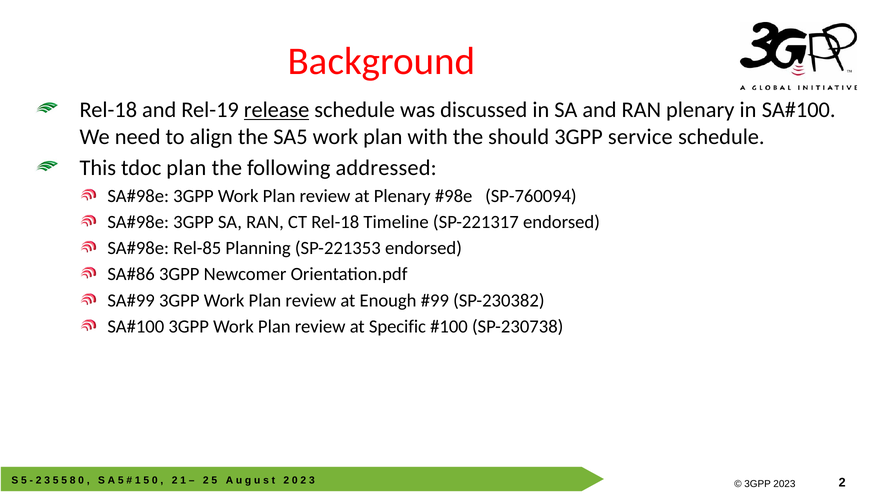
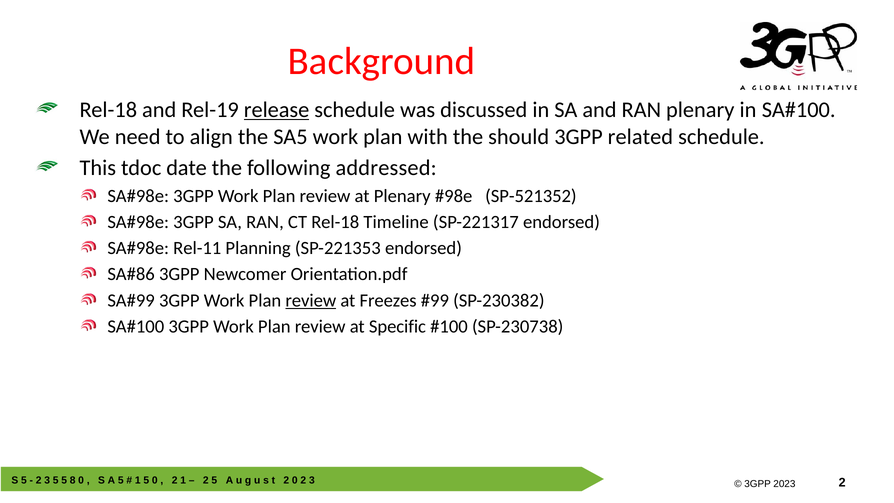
service: service -> related
tdoc plan: plan -> date
SP-760094: SP-760094 -> SP-521352
Rel-85: Rel-85 -> Rel-11
review at (311, 300) underline: none -> present
Enough: Enough -> Freezes
